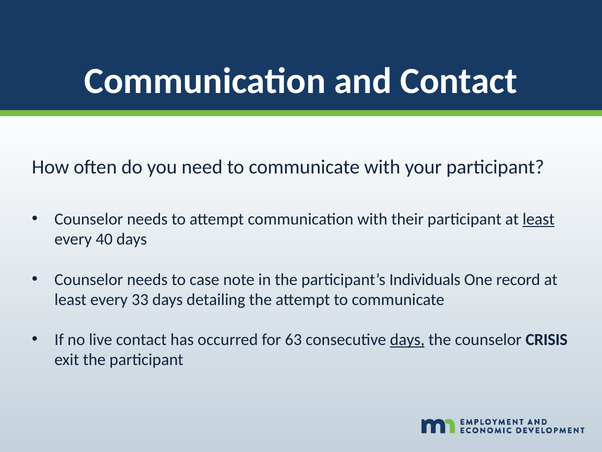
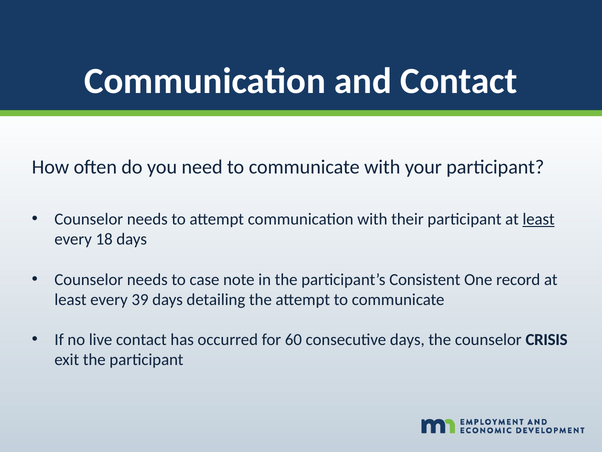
40: 40 -> 18
Individuals: Individuals -> Consistent
33: 33 -> 39
63: 63 -> 60
days at (407, 339) underline: present -> none
